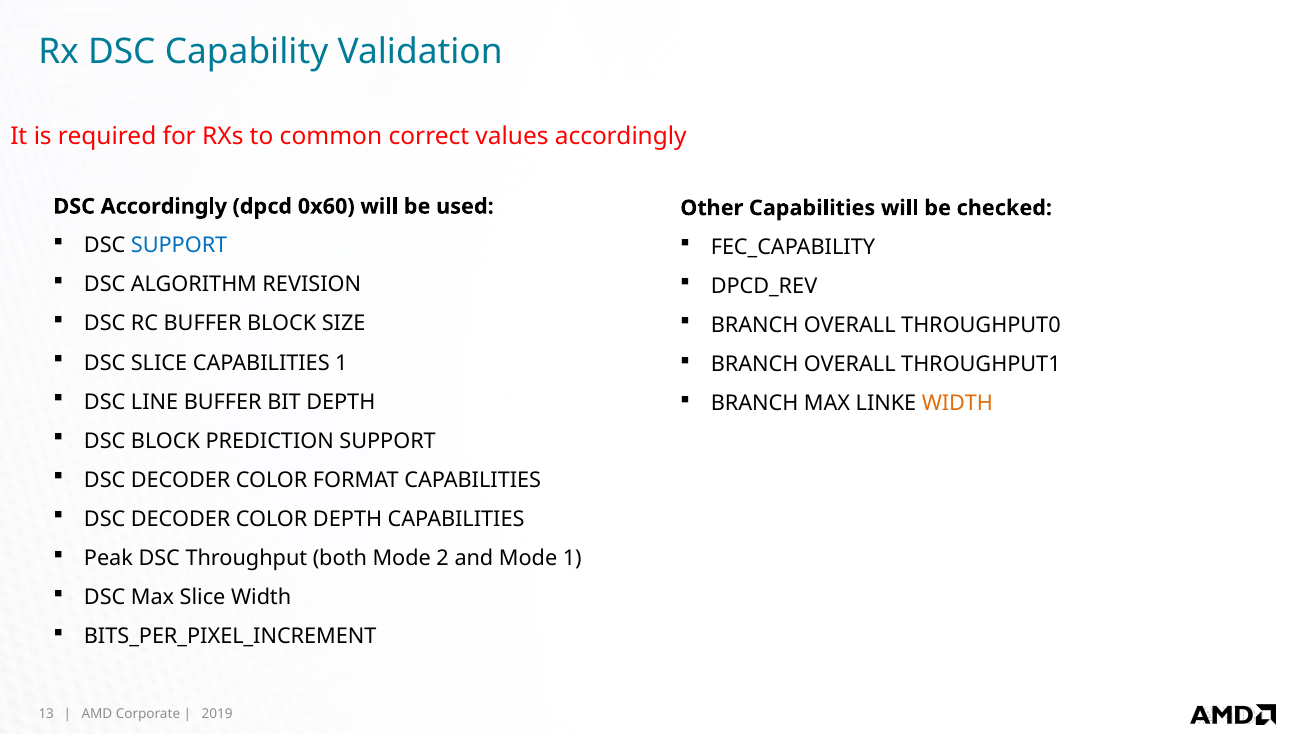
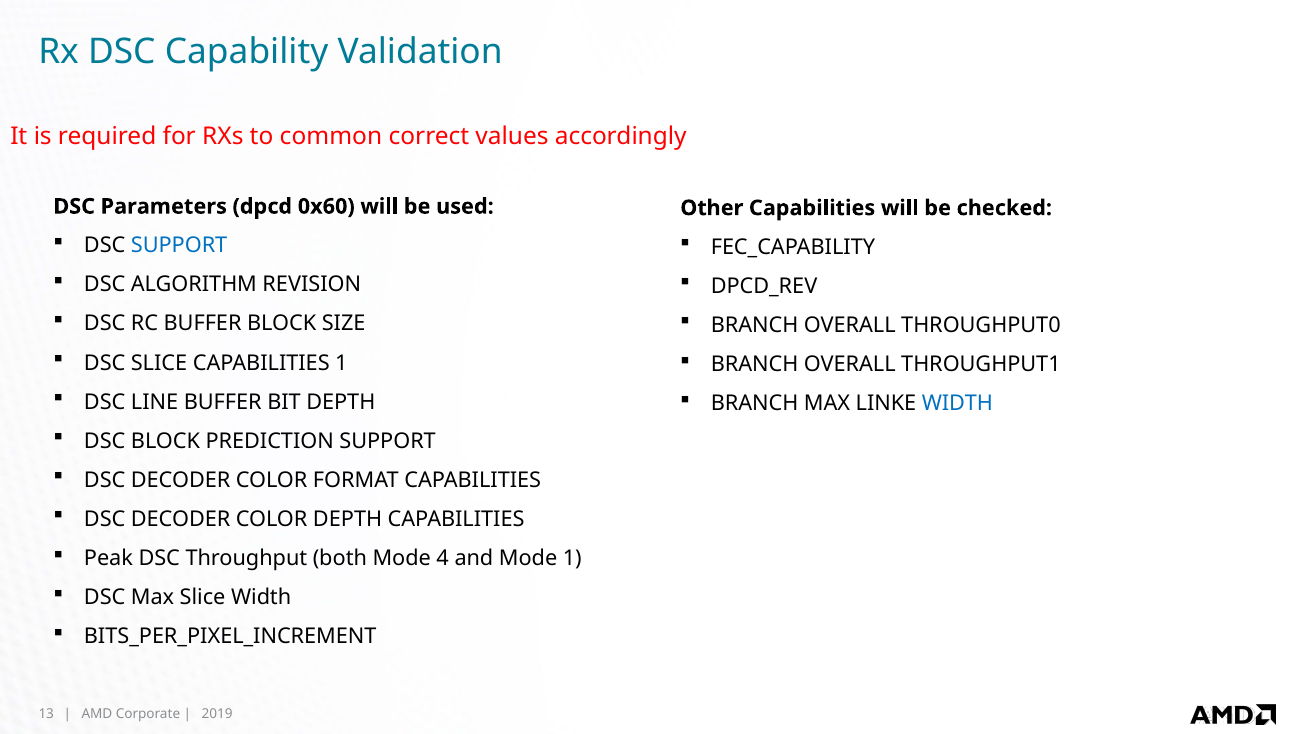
DSC Accordingly: Accordingly -> Parameters
WIDTH at (957, 403) colour: orange -> blue
2: 2 -> 4
